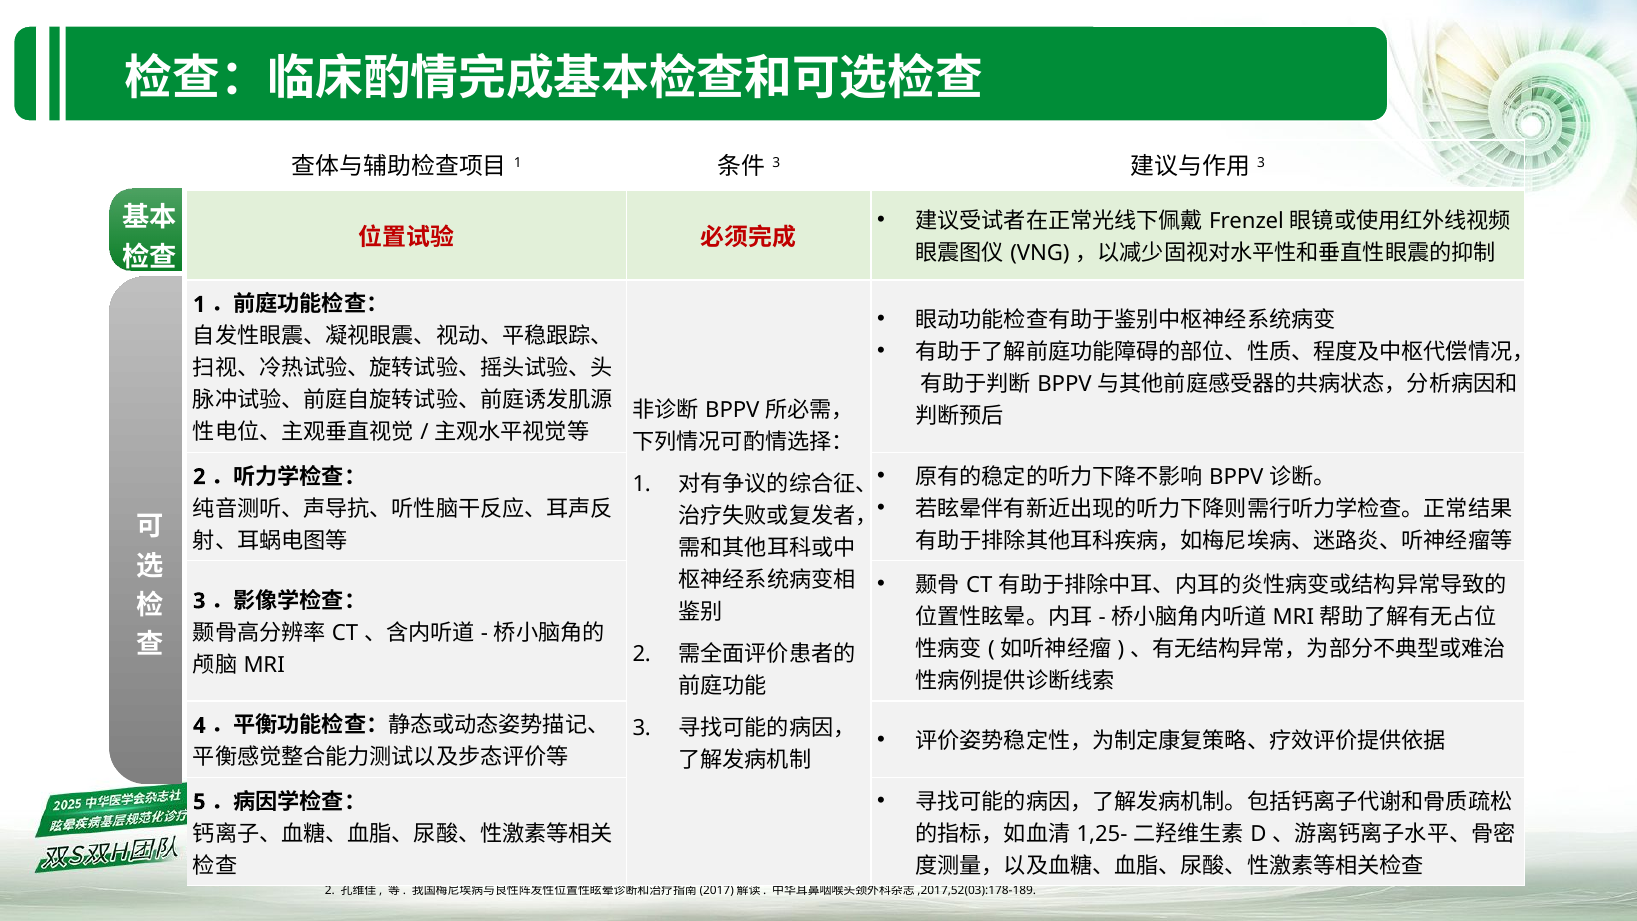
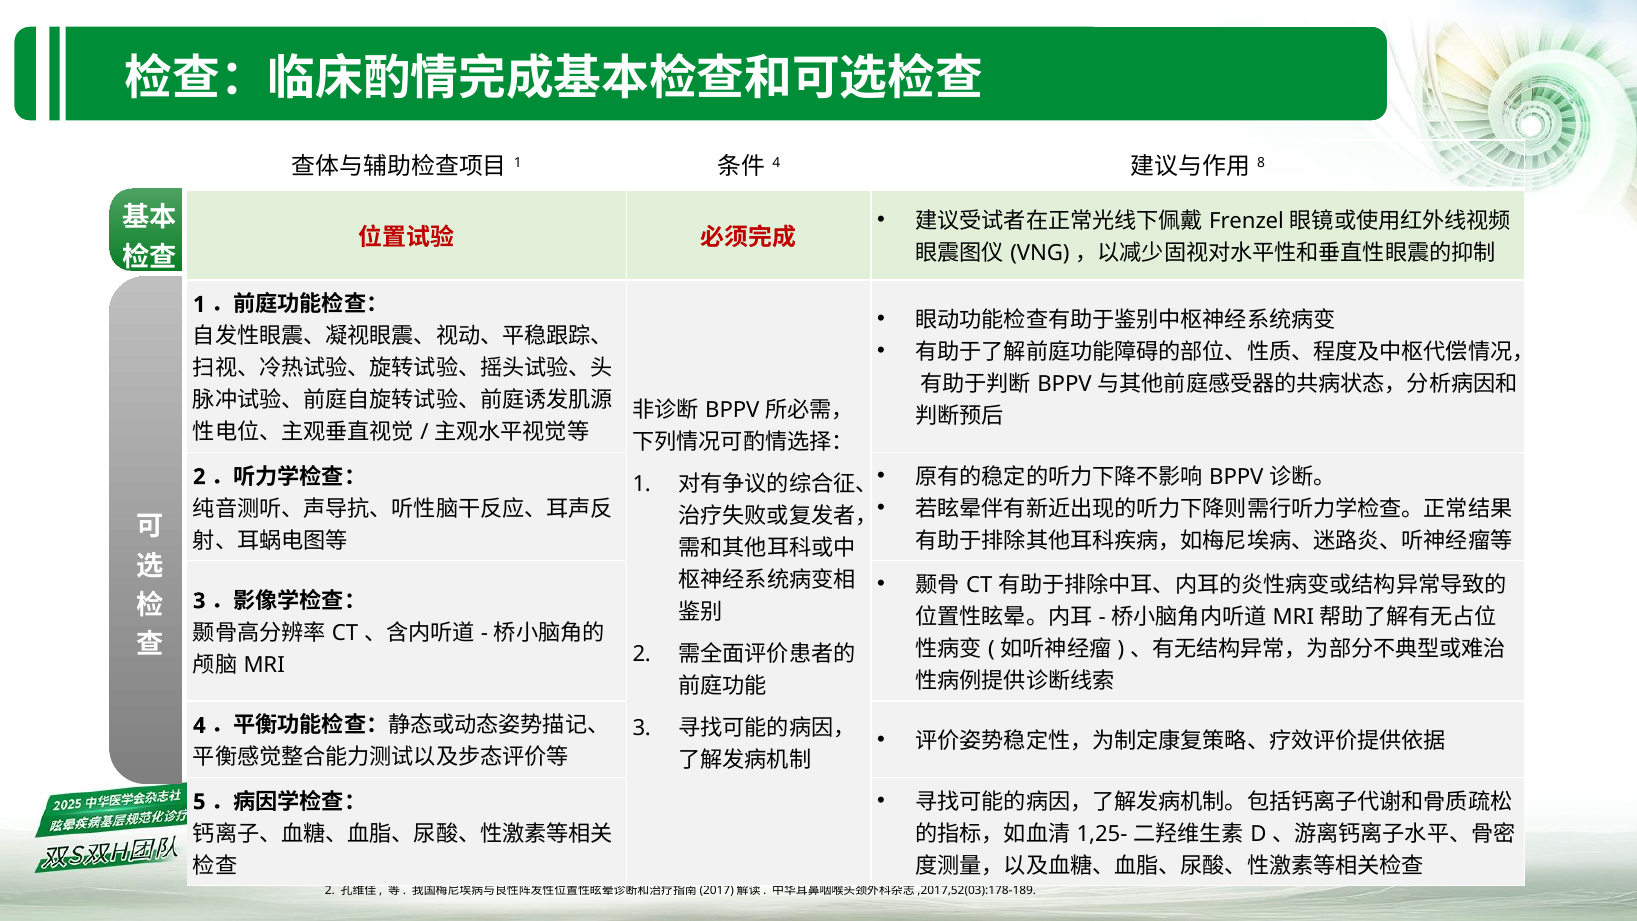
3 at (776, 163): 3 -> 4
3 at (1261, 163): 3 -> 8
